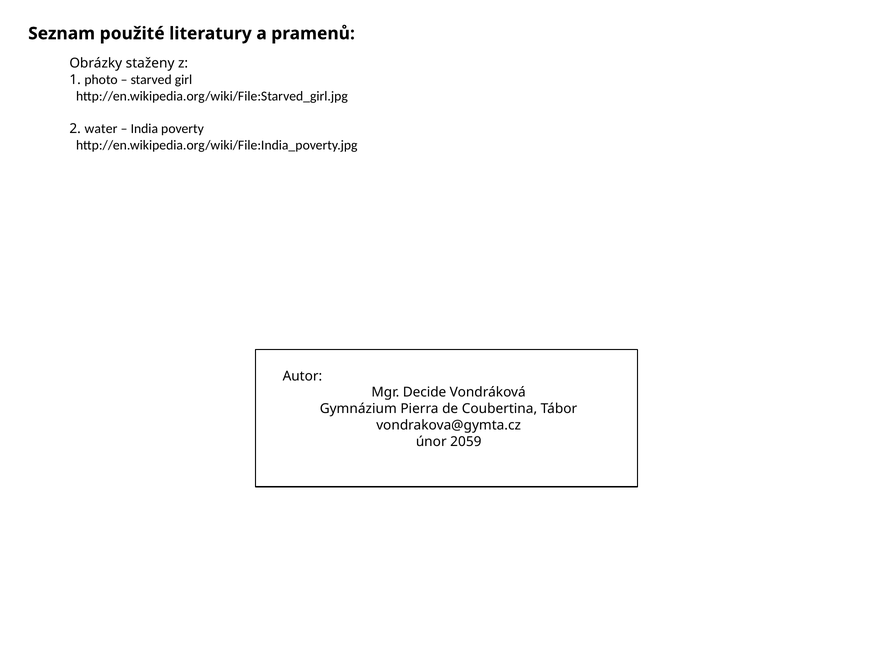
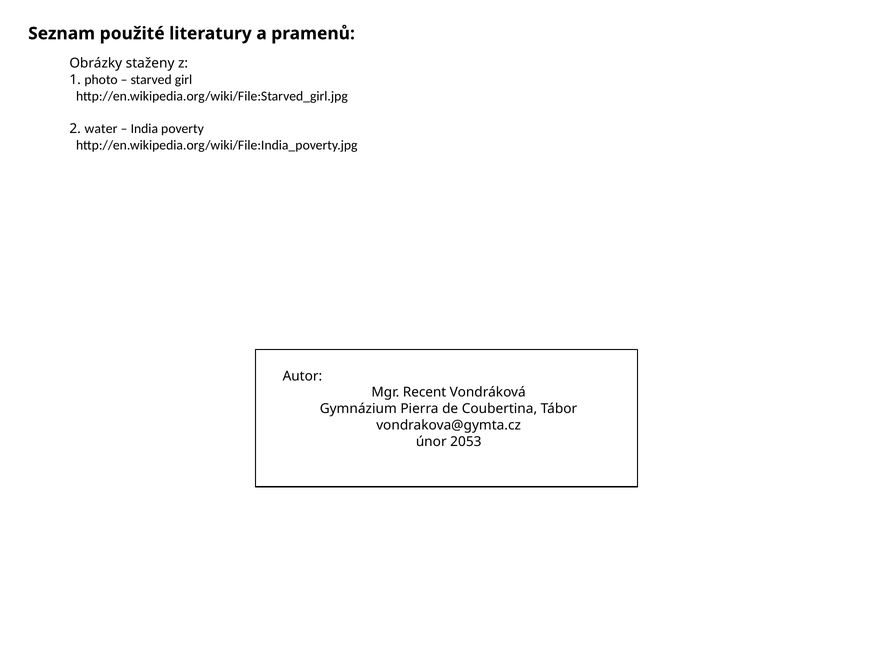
Decide: Decide -> Recent
2059: 2059 -> 2053
